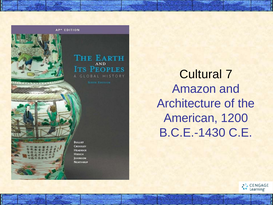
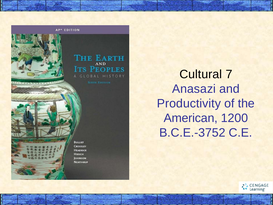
Amazon: Amazon -> Anasazi
Architecture: Architecture -> Productivity
B.C.E.-1430: B.C.E.-1430 -> B.C.E.-3752
